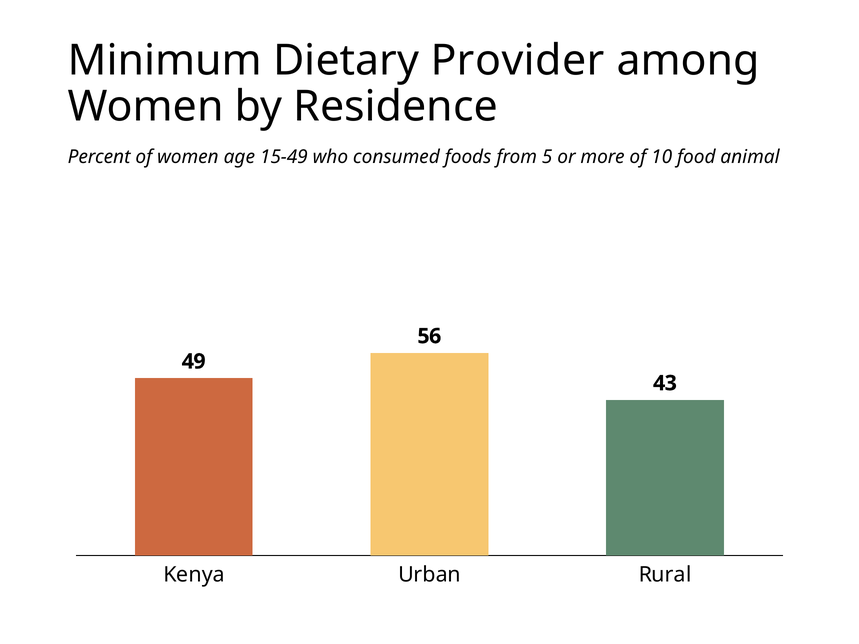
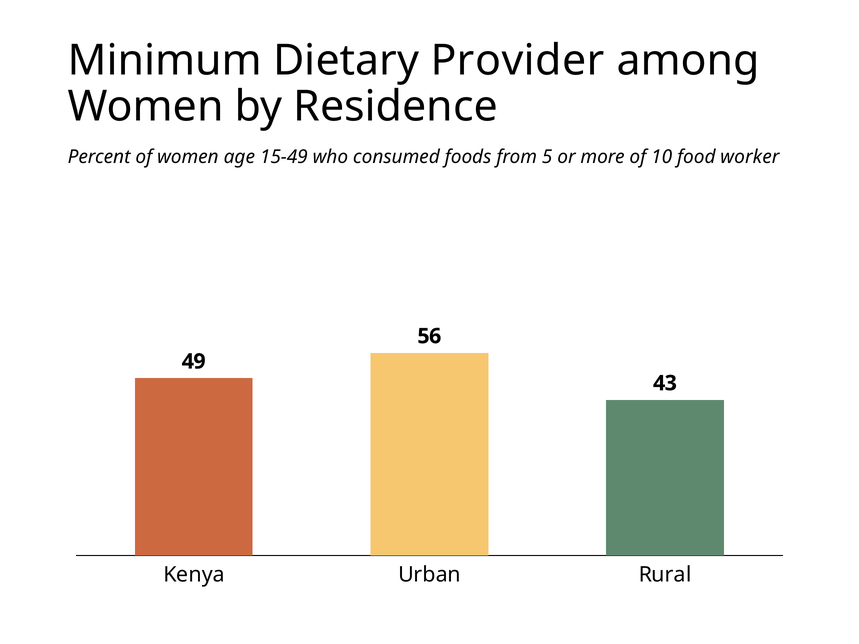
animal: animal -> worker
